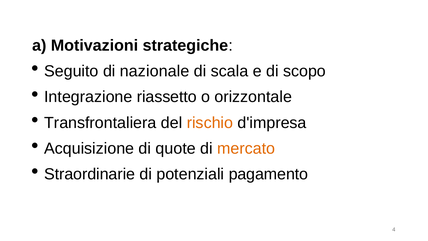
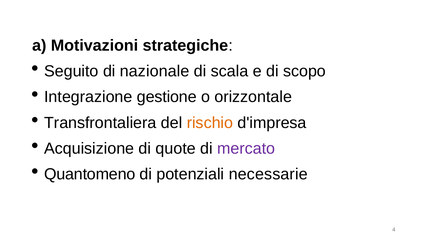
riassetto: riassetto -> gestione
mercato colour: orange -> purple
Straordinarie: Straordinarie -> Quantomeno
pagamento: pagamento -> necessarie
